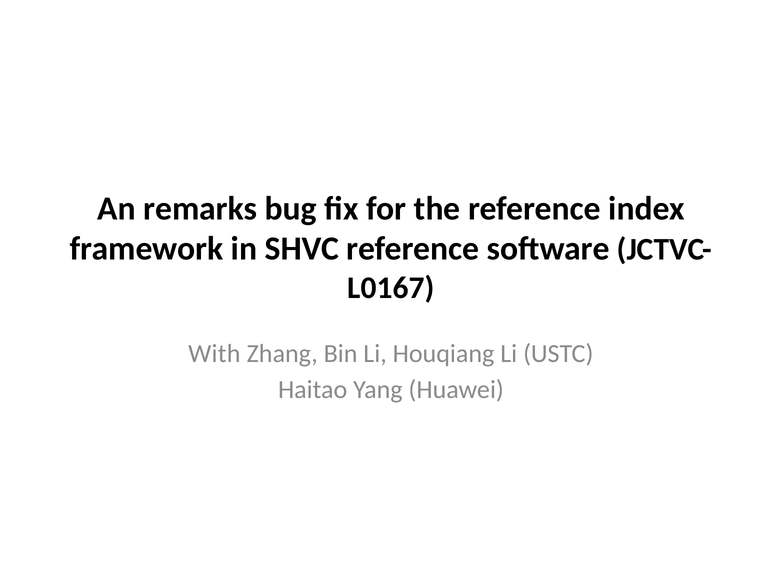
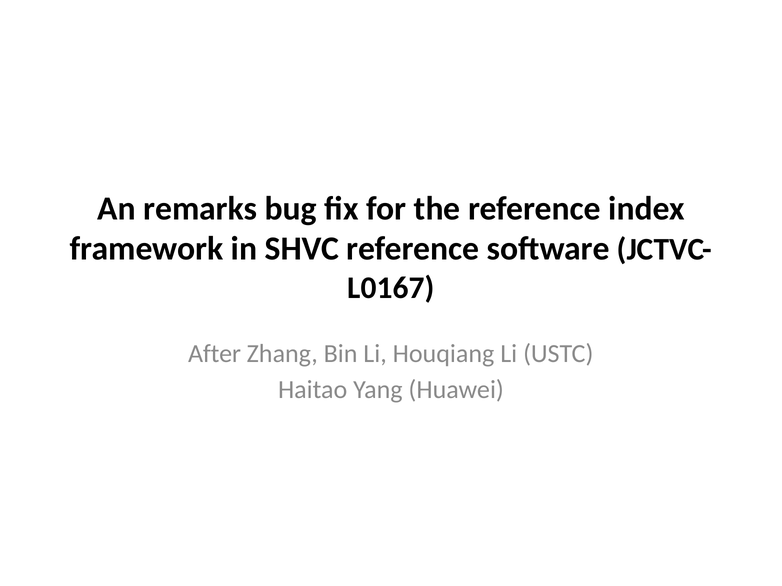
With: With -> After
